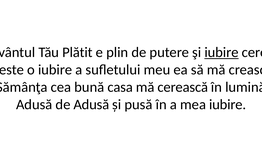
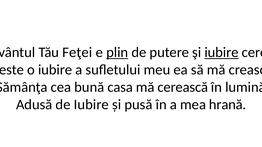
Plătit: Plătit -> Feţei
plin underline: none -> present
de Adusă: Adusă -> Iubire
mea iubire: iubire -> hrană
